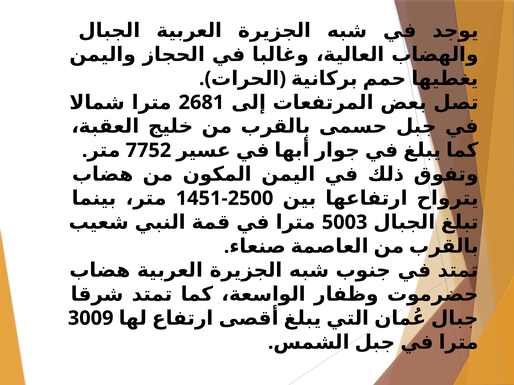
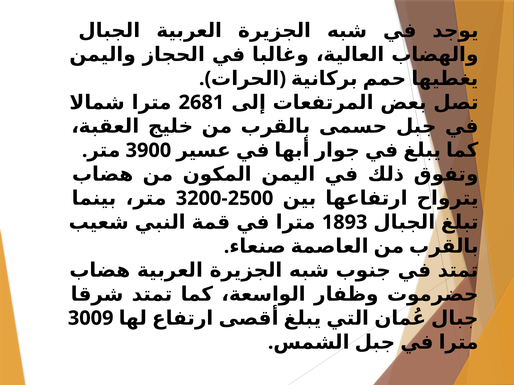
7752: 7752 -> 3900
1451: 1451 -> 3200
5003: 5003 -> 1893
